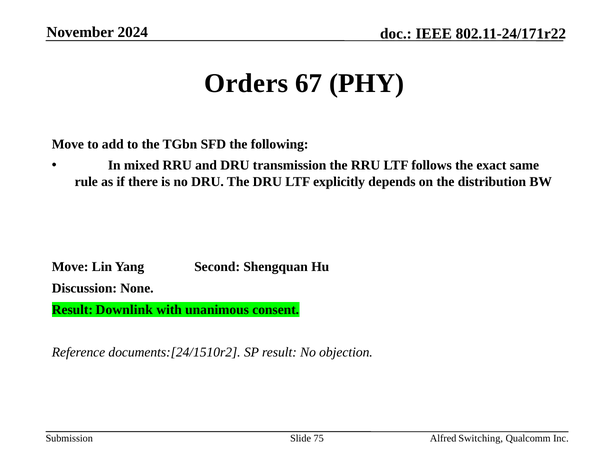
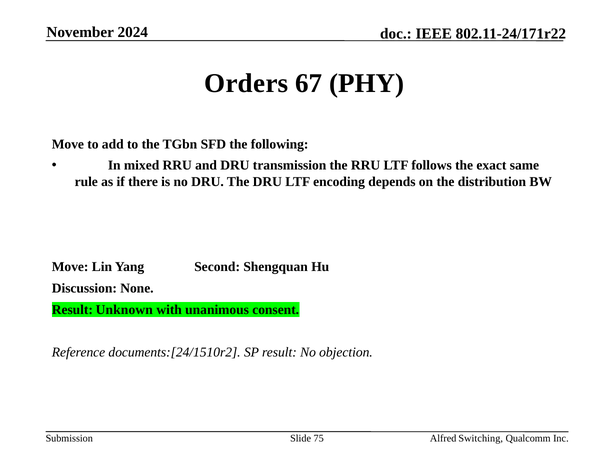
explicitly: explicitly -> encoding
Downlink: Downlink -> Unknown
